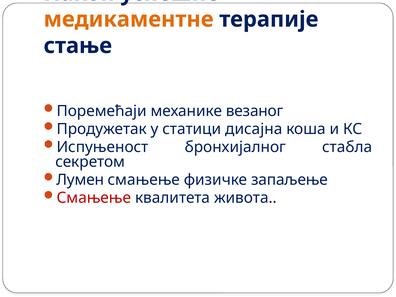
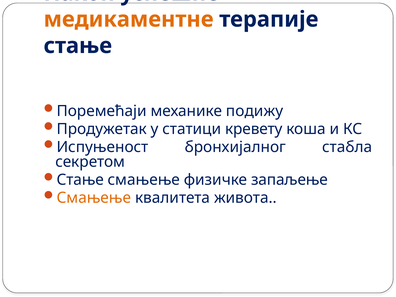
везаног: везаног -> подижу
дисајна: дисајна -> кревету
Лумен at (80, 180): Лумен -> Стање
Смањење at (94, 198) colour: red -> orange
